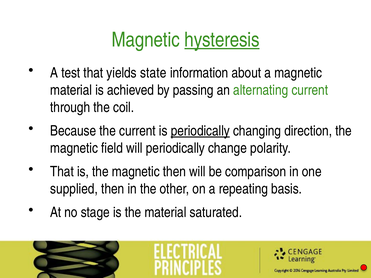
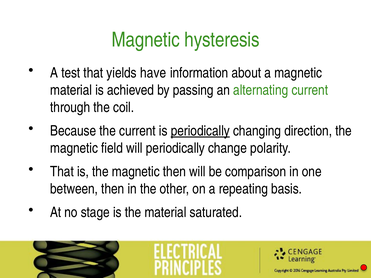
hysteresis underline: present -> none
state: state -> have
supplied: supplied -> between
